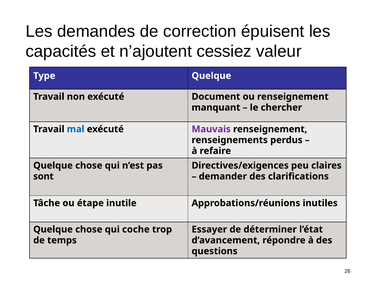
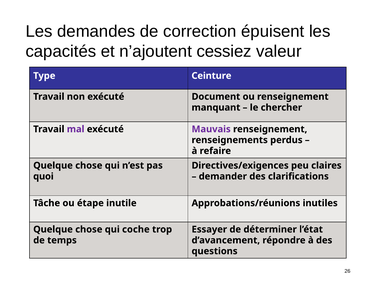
Type Quelque: Quelque -> Ceinture
mal colour: blue -> purple
sont: sont -> quoi
